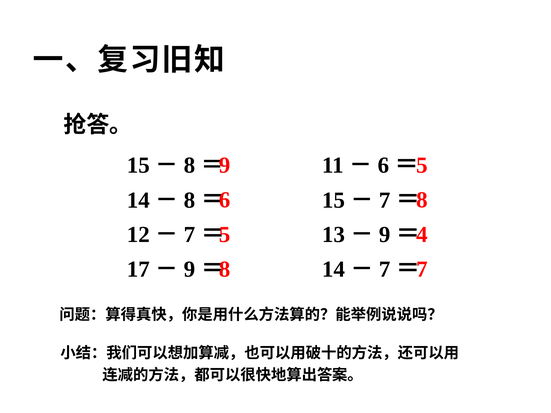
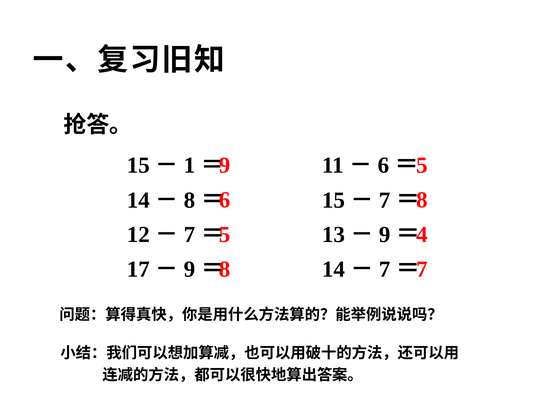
8 at (189, 165): 8 -> 1
